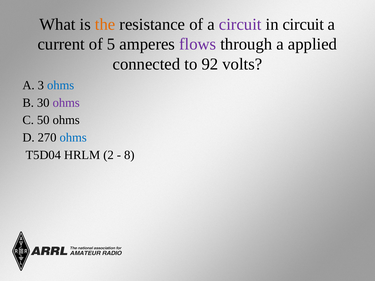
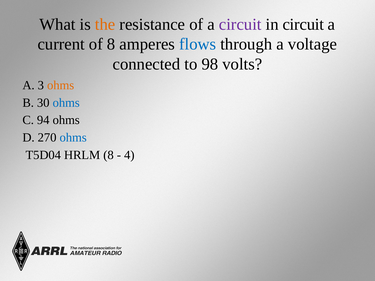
of 5: 5 -> 8
flows colour: purple -> blue
applied: applied -> voltage
92: 92 -> 98
ohms at (61, 85) colour: blue -> orange
ohms at (66, 103) colour: purple -> blue
50: 50 -> 94
HRLM 2: 2 -> 8
8: 8 -> 4
